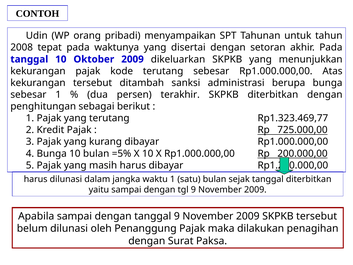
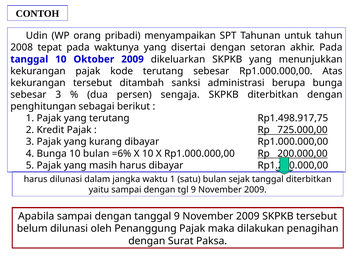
sebesar 1: 1 -> 3
terakhir: terakhir -> sengaja
Rp1.323.469,77: Rp1.323.469,77 -> Rp1.498.917,75
=5%: =5% -> =6%
